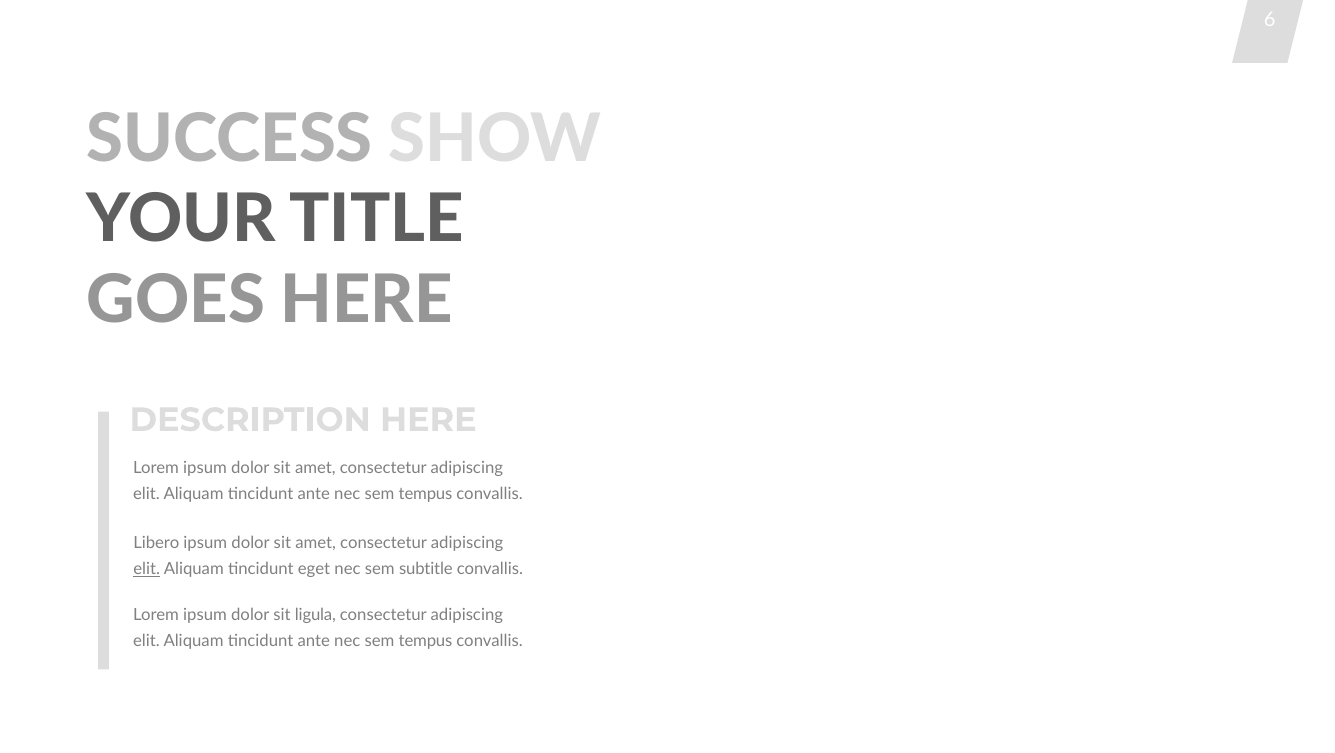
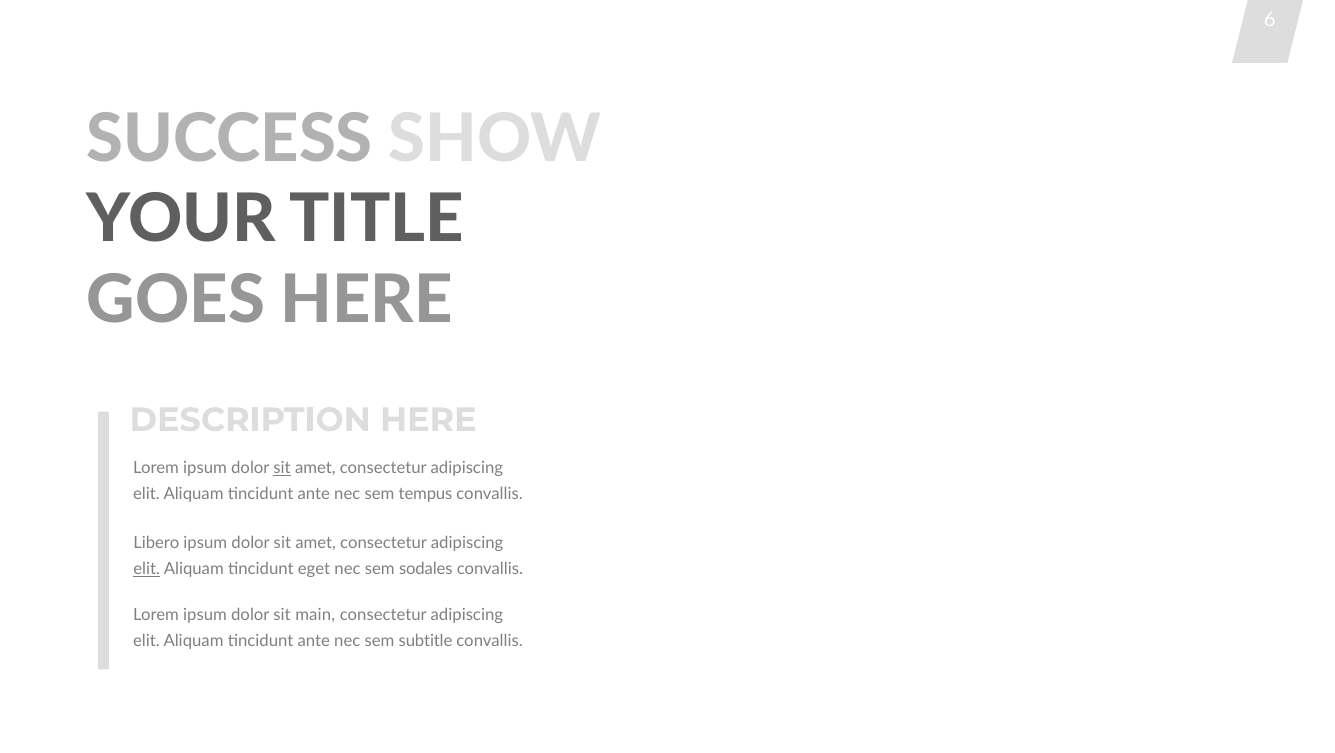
sit at (282, 468) underline: none -> present
subtitle: subtitle -> sodales
ligula: ligula -> main
tempus at (426, 641): tempus -> subtitle
